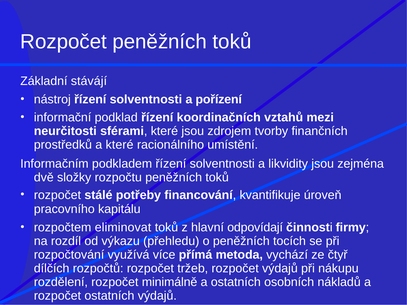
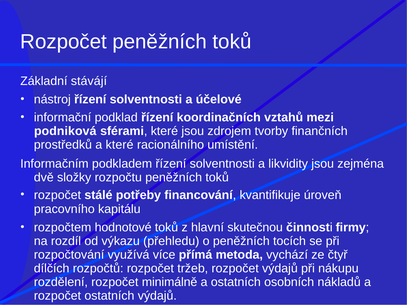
pořízení: pořízení -> účelové
neurčitosti: neurčitosti -> podniková
eliminovat: eliminovat -> hodnotové
odpovídají: odpovídají -> skutečnou
